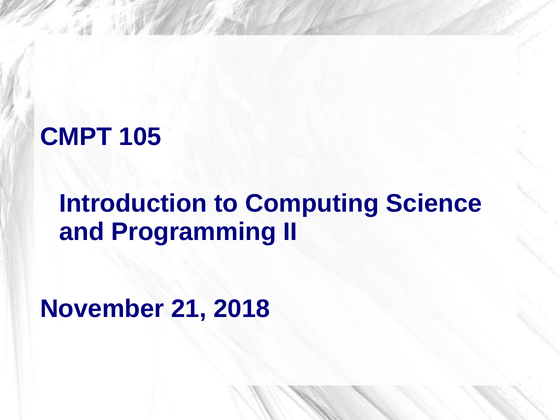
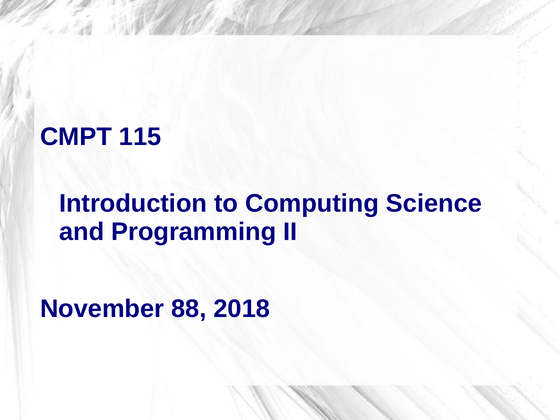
105: 105 -> 115
21: 21 -> 88
